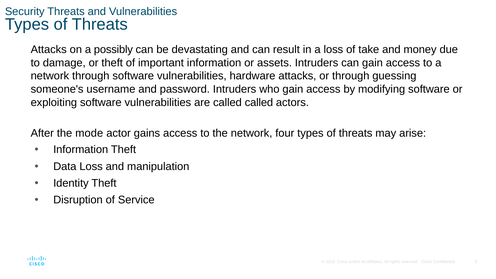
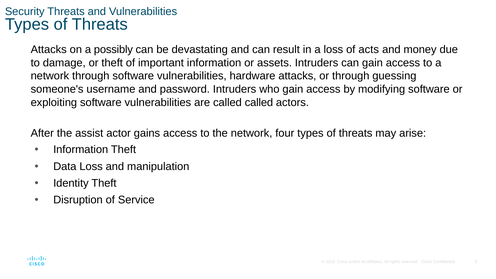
take: take -> acts
mode: mode -> assist
